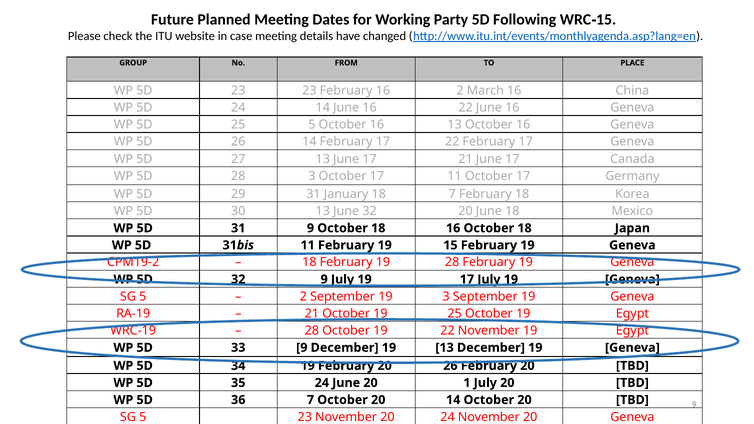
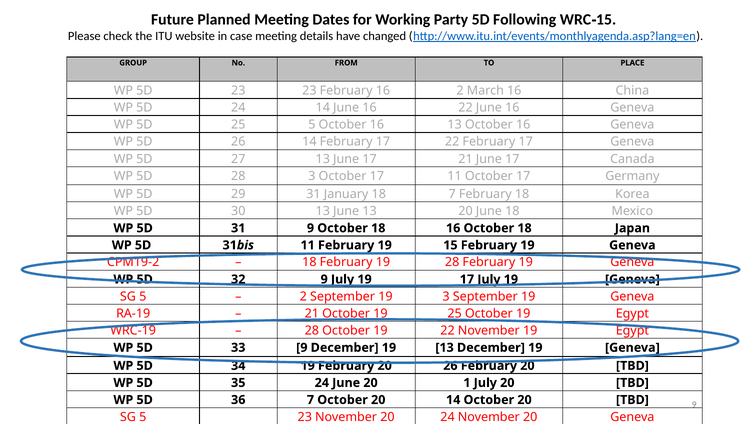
June 32: 32 -> 13
